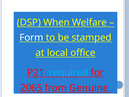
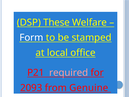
When: When -> These
required colour: light blue -> pink
2065: 2065 -> 2093
